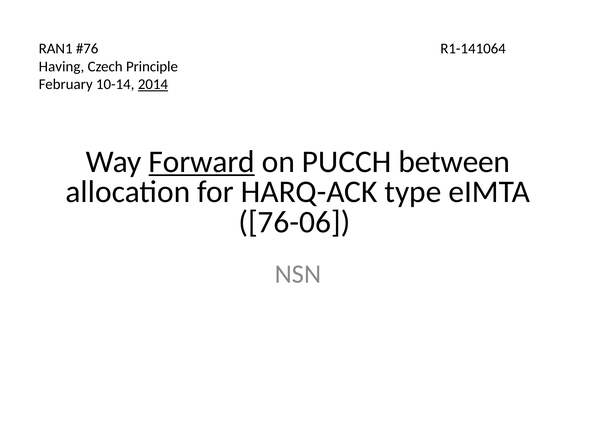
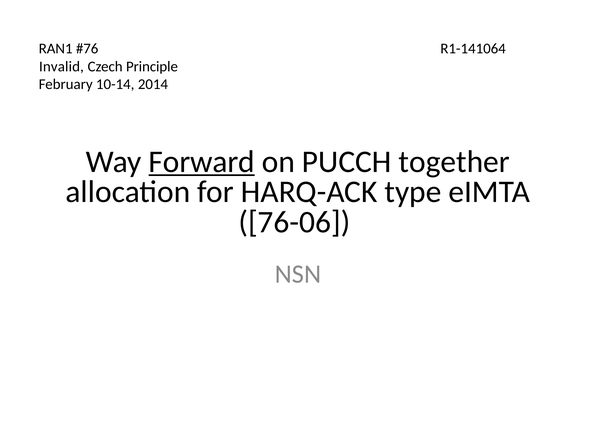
Having: Having -> Invalid
2014 underline: present -> none
between: between -> together
